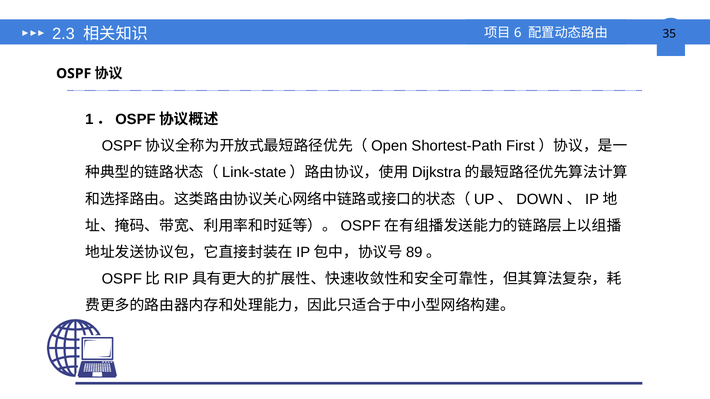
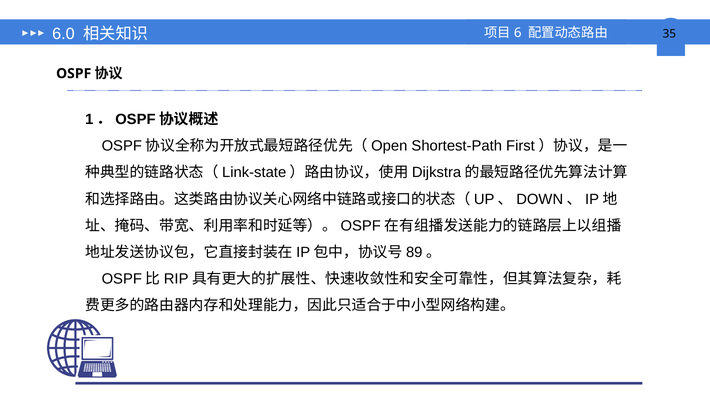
2.3: 2.3 -> 6.0
